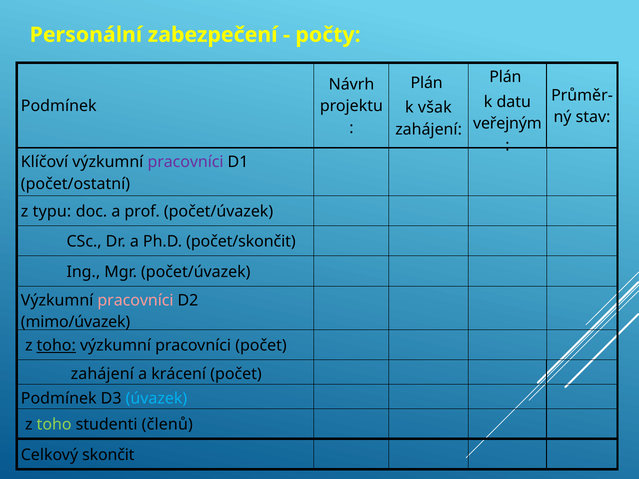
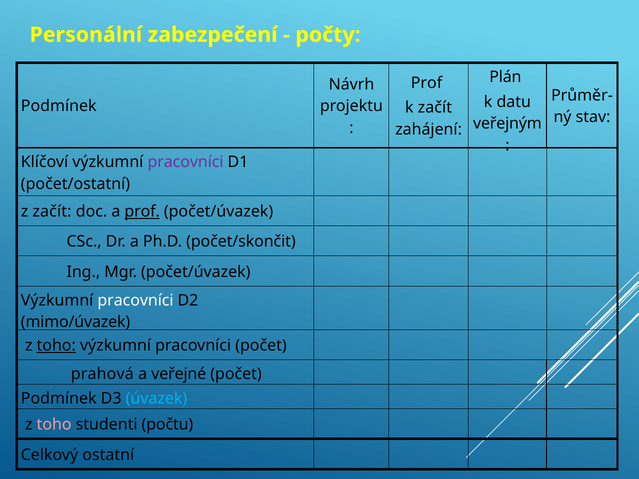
Plán at (427, 83): Plán -> Prof
k však: však -> začít
z typu: typu -> začít
prof at (142, 212) underline: none -> present
pracovníci at (136, 301) colour: pink -> white
zahájení at (102, 374): zahájení -> prahová
krácení: krácení -> veřejné
toho at (54, 425) colour: light green -> pink
členů: členů -> počtu
skončit: skončit -> ostatní
